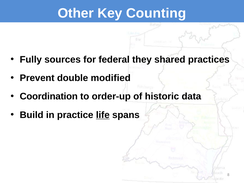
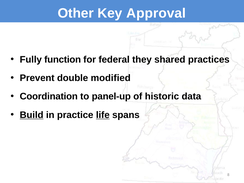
Counting: Counting -> Approval
sources: sources -> function
order-up: order-up -> panel-up
Build underline: none -> present
